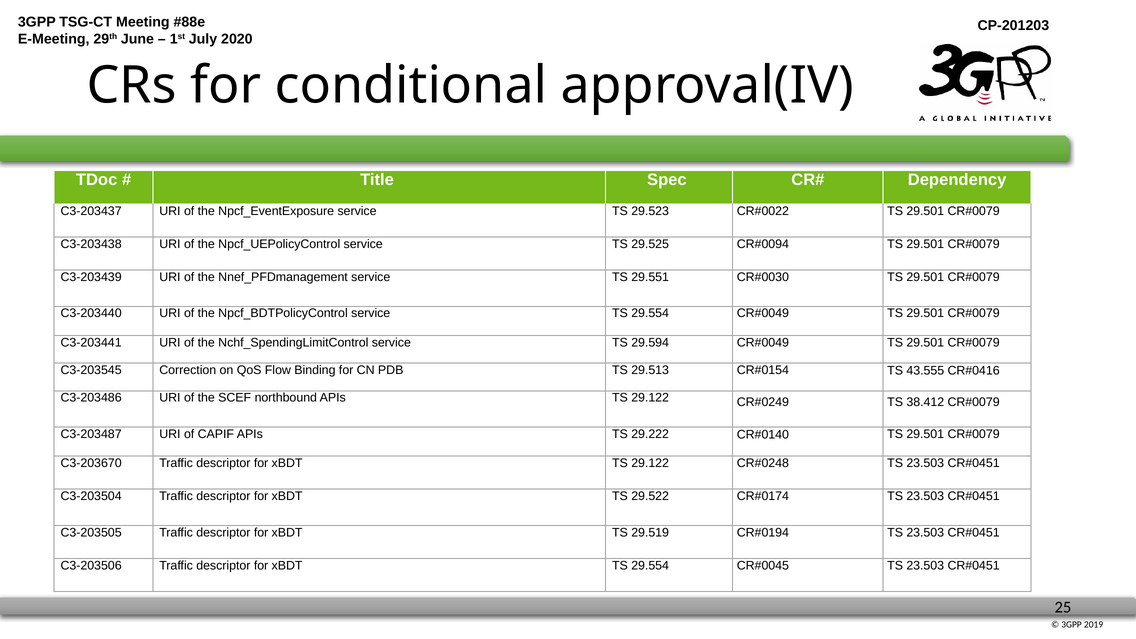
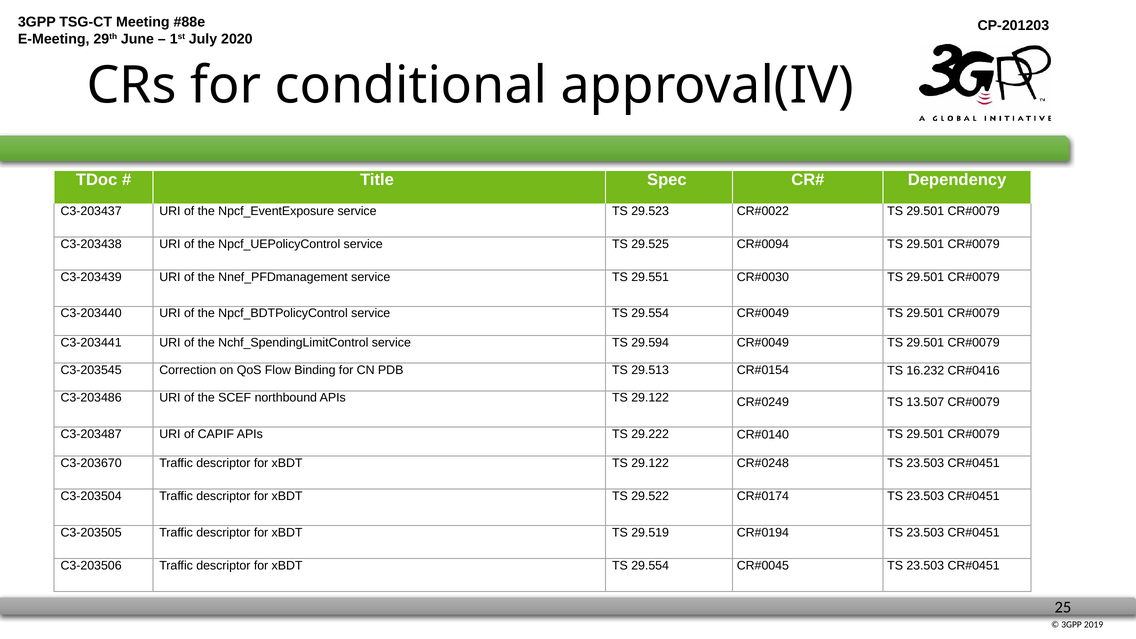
43.555: 43.555 -> 16.232
38.412: 38.412 -> 13.507
